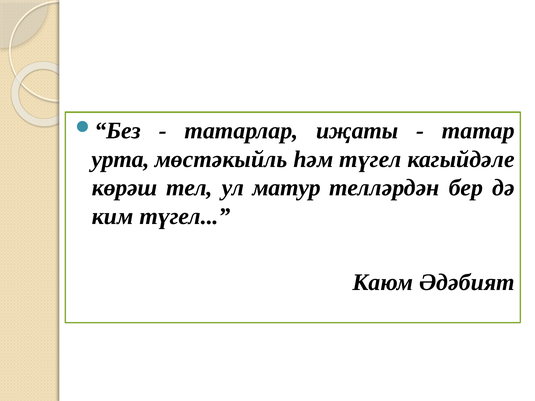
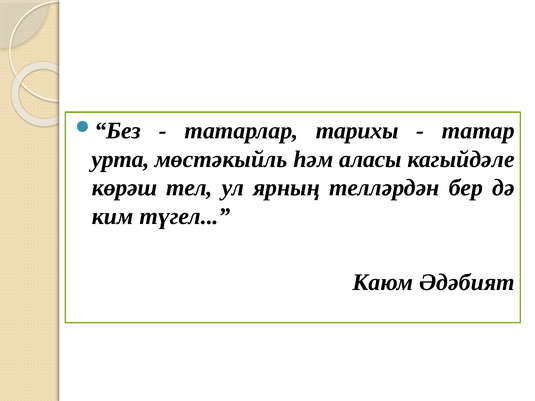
иҗаты: иҗаты -> тарихы
һәм түгел: түгел -> аласы
матур: матур -> ярның
